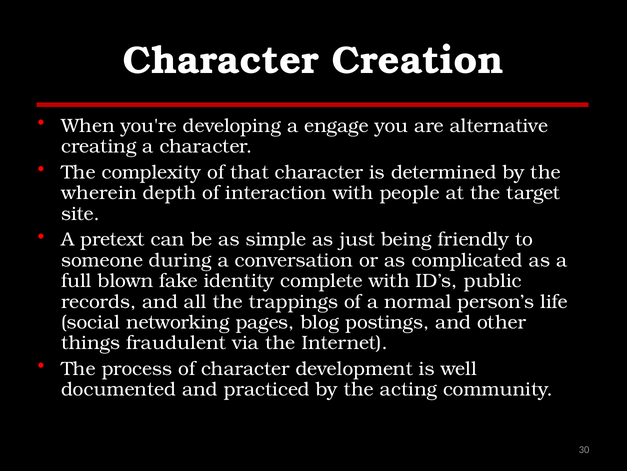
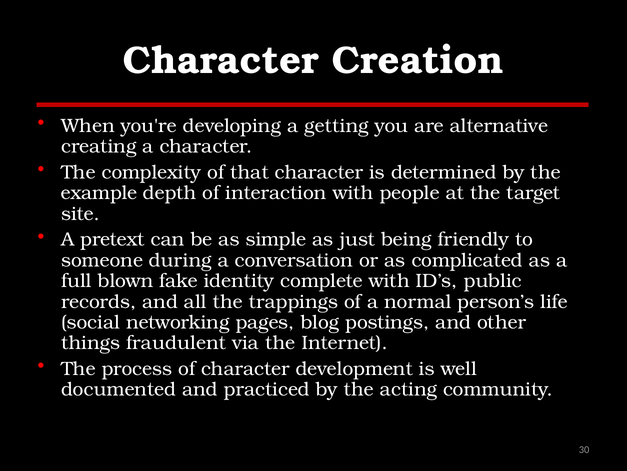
engage: engage -> getting
wherein: wherein -> example
